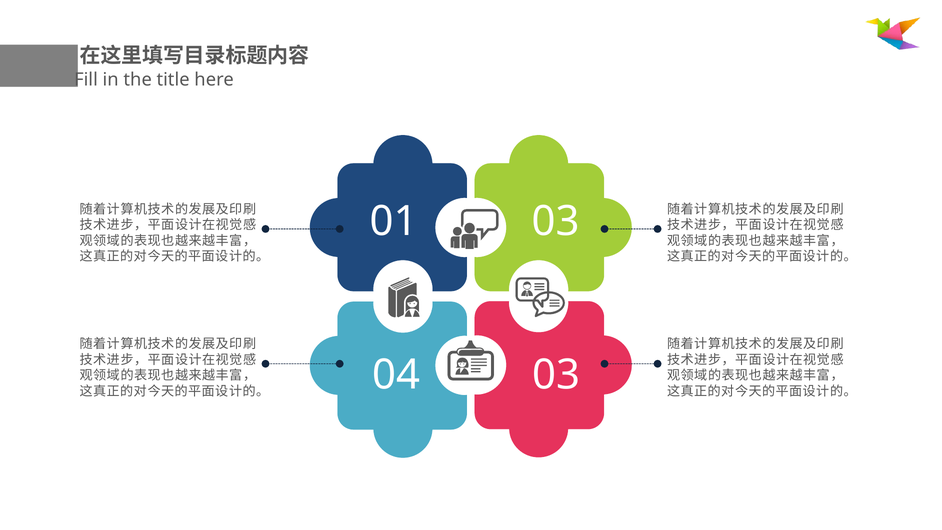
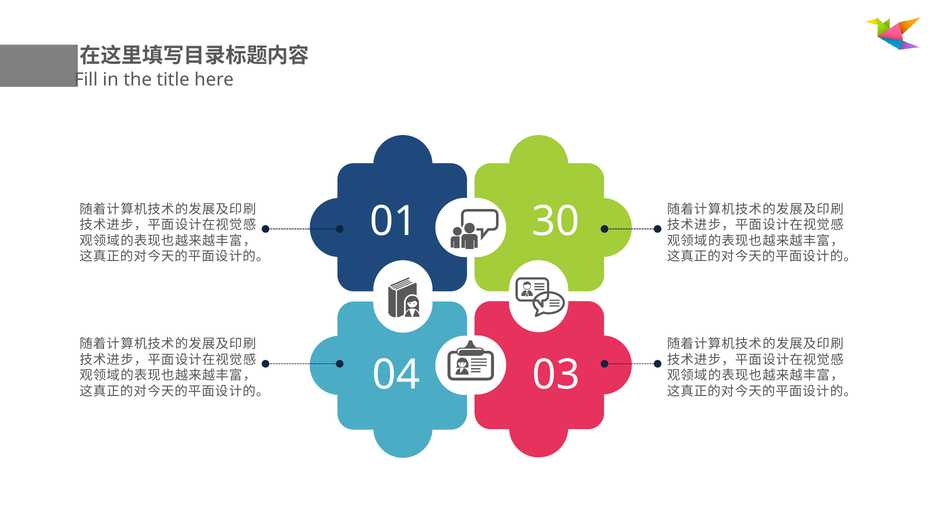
01 03: 03 -> 30
